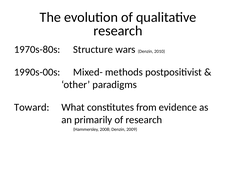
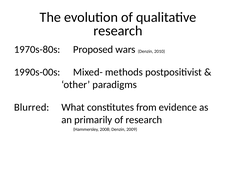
Structure: Structure -> Proposed
Toward: Toward -> Blurred
